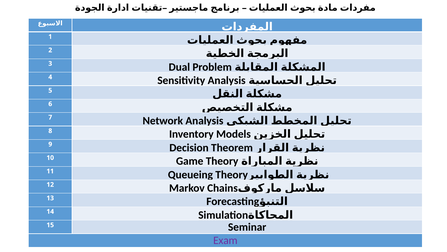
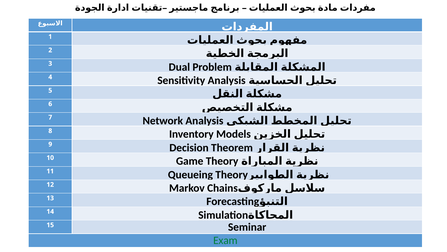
Exam colour: purple -> green
